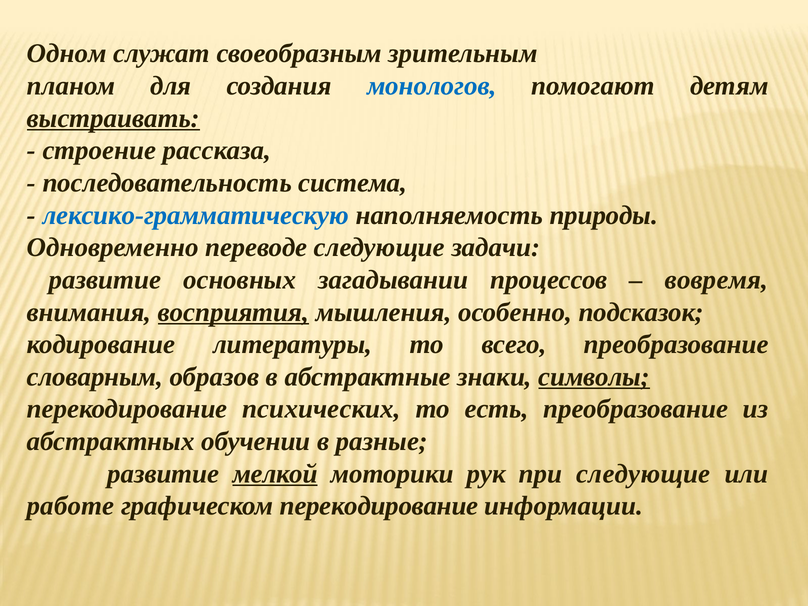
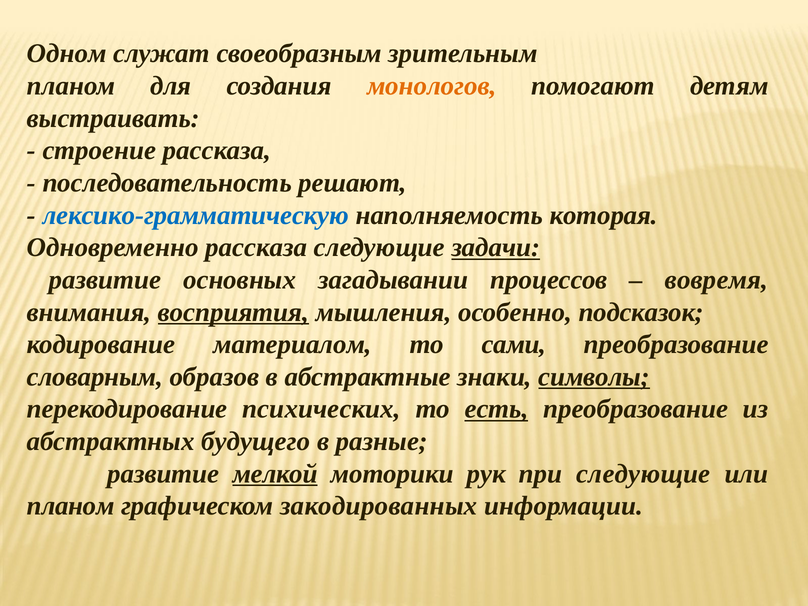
монологов colour: blue -> orange
выстраивать underline: present -> none
система: система -> решают
природы: природы -> которая
Одновременно переводе: переводе -> рассказа
задачи underline: none -> present
литературы: литературы -> материалом
всего: всего -> сами
есть underline: none -> present
обучении: обучении -> будущего
работе at (71, 506): работе -> планом
графическом перекодирование: перекодирование -> закодированных
